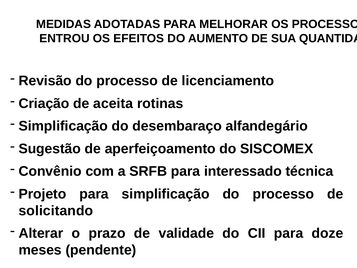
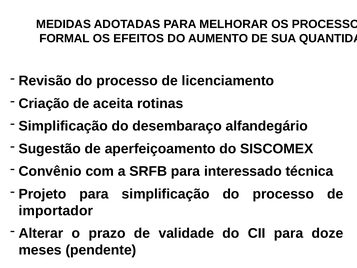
ENTROU: ENTROU -> FORMAL
solicitando: solicitando -> importador
